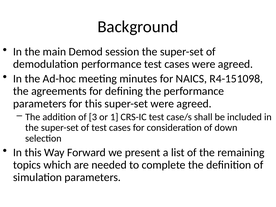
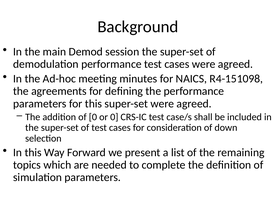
of 3: 3 -> 0
or 1: 1 -> 0
